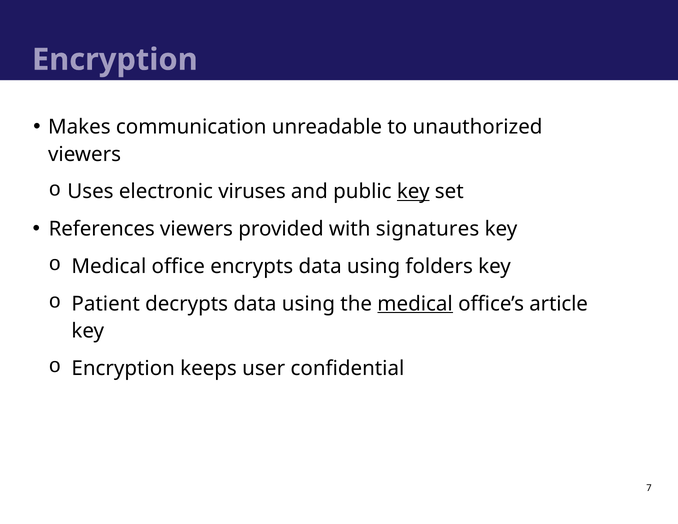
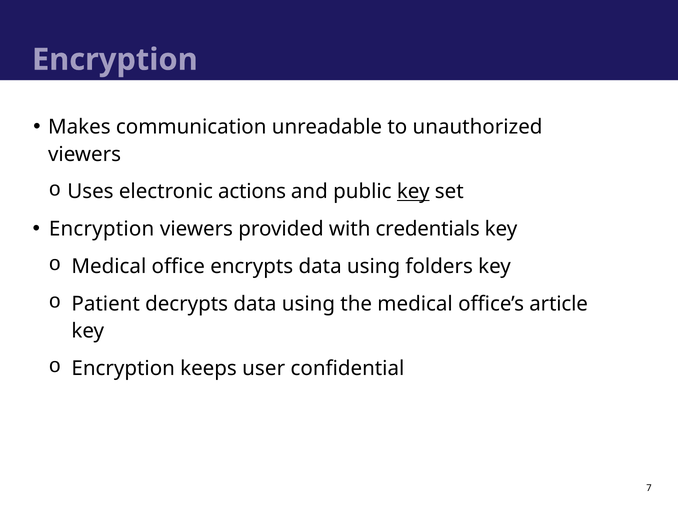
viruses: viruses -> actions
References at (102, 229): References -> Encryption
signatures: signatures -> credentials
medical at (415, 304) underline: present -> none
